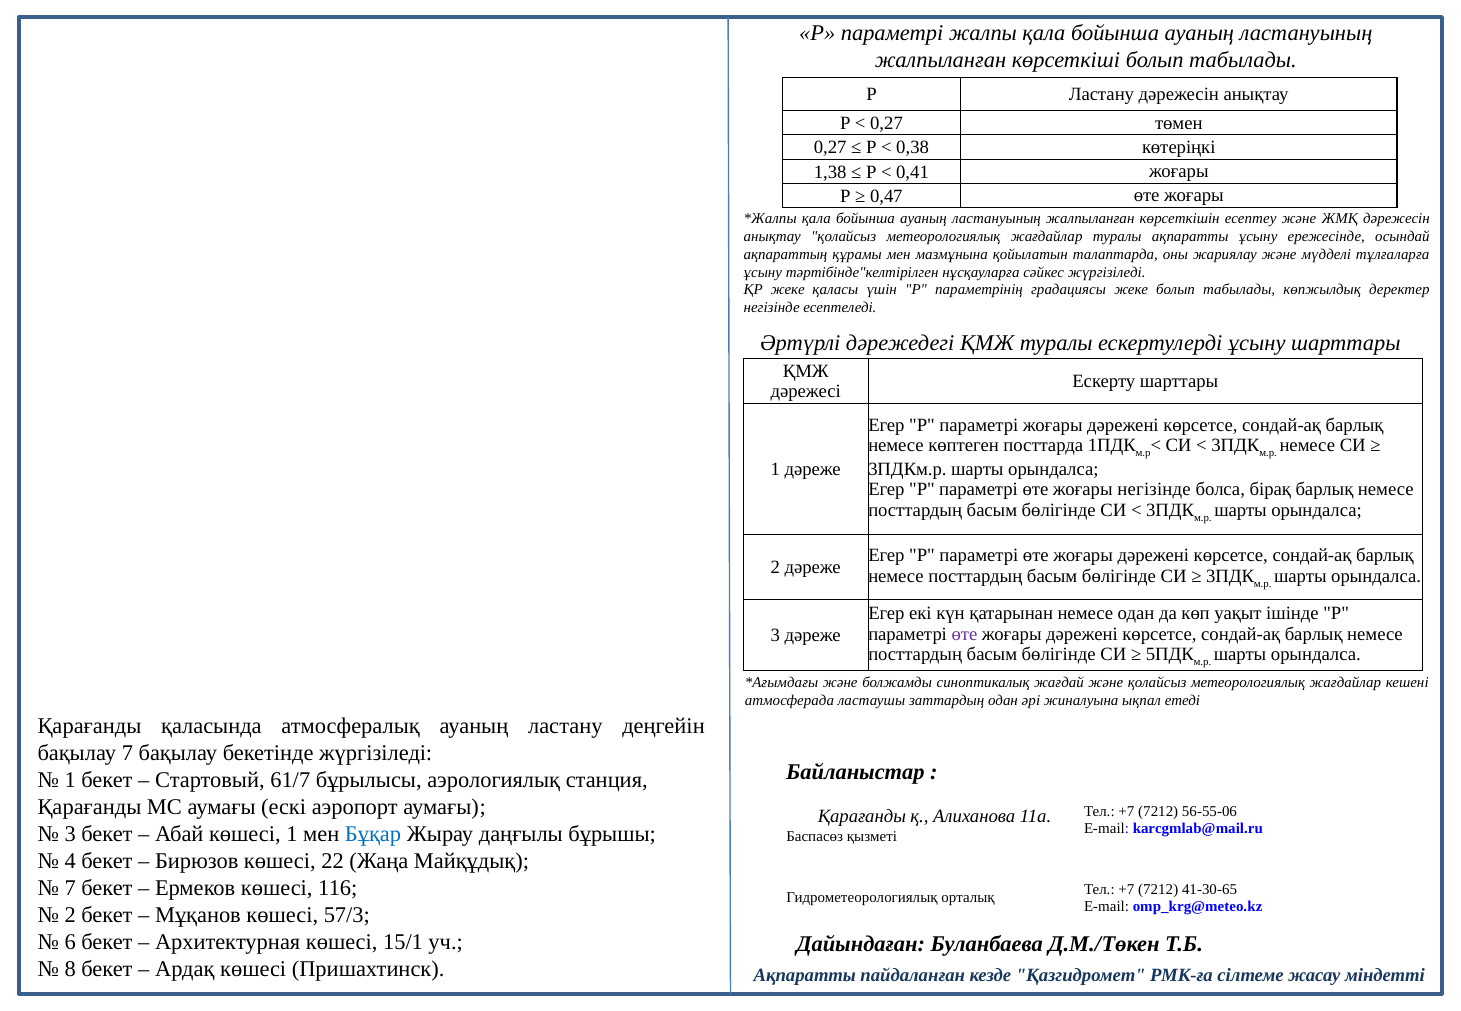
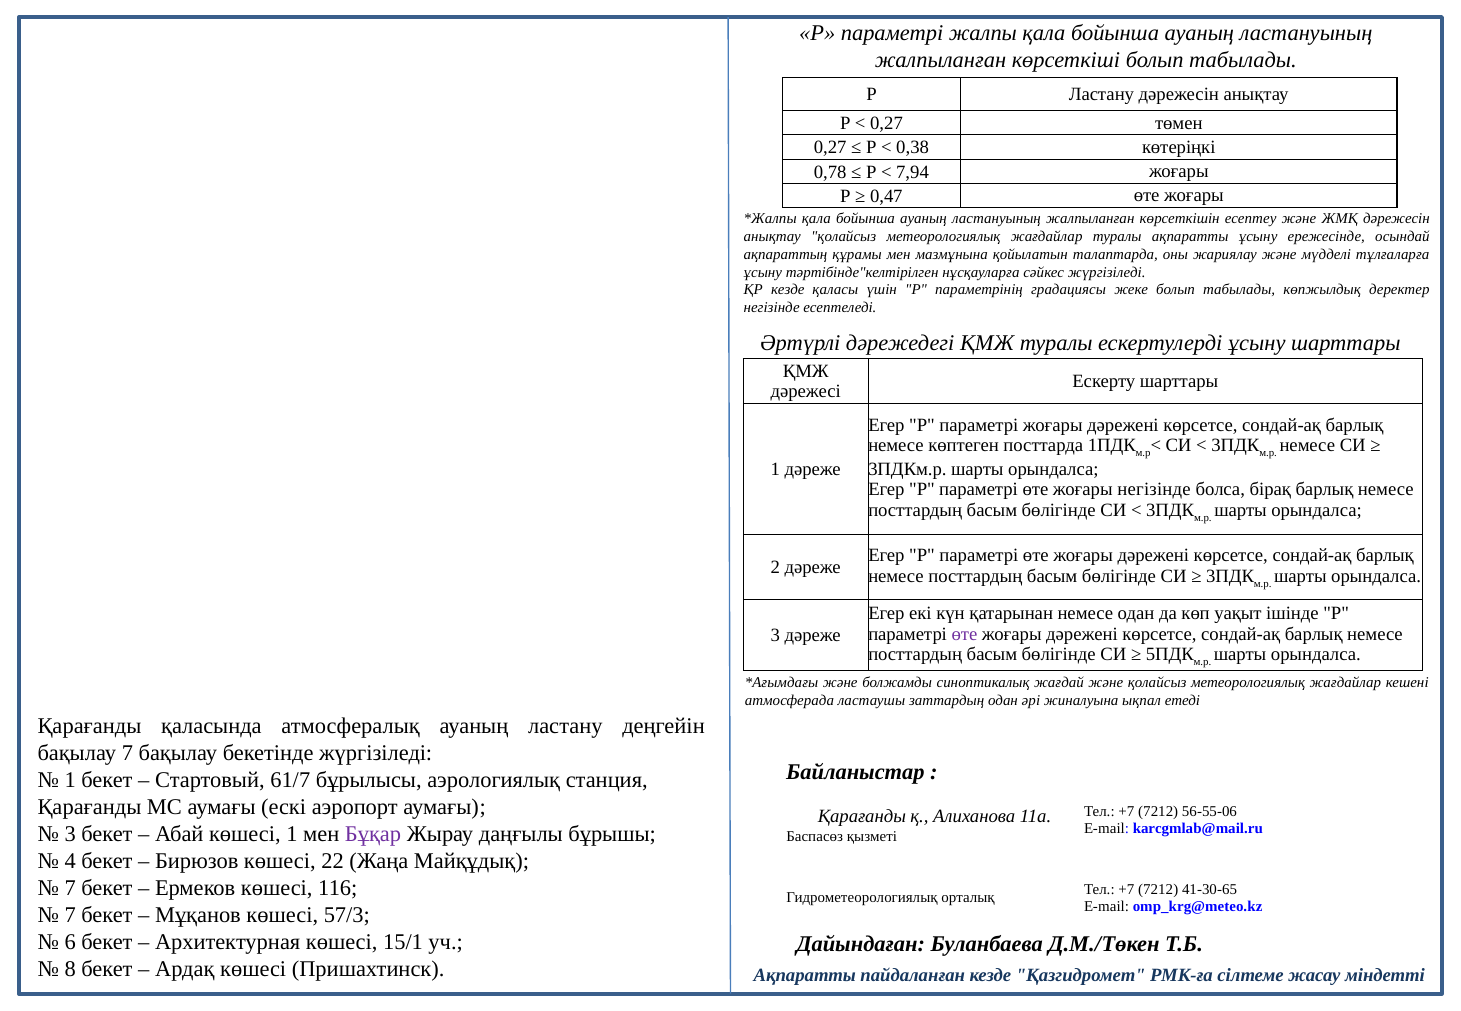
1,38: 1,38 -> 0,78
0,41: 0,41 -> 7,94
ҚР жеке: жеке -> кезде
Бұқар colour: blue -> purple
2 at (70, 916): 2 -> 7
